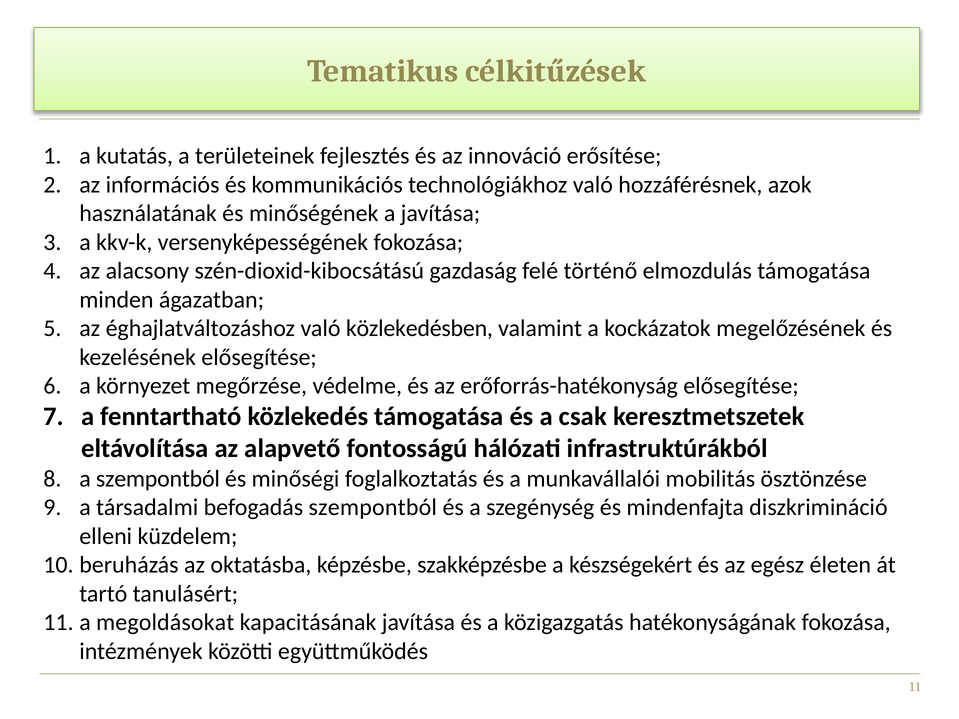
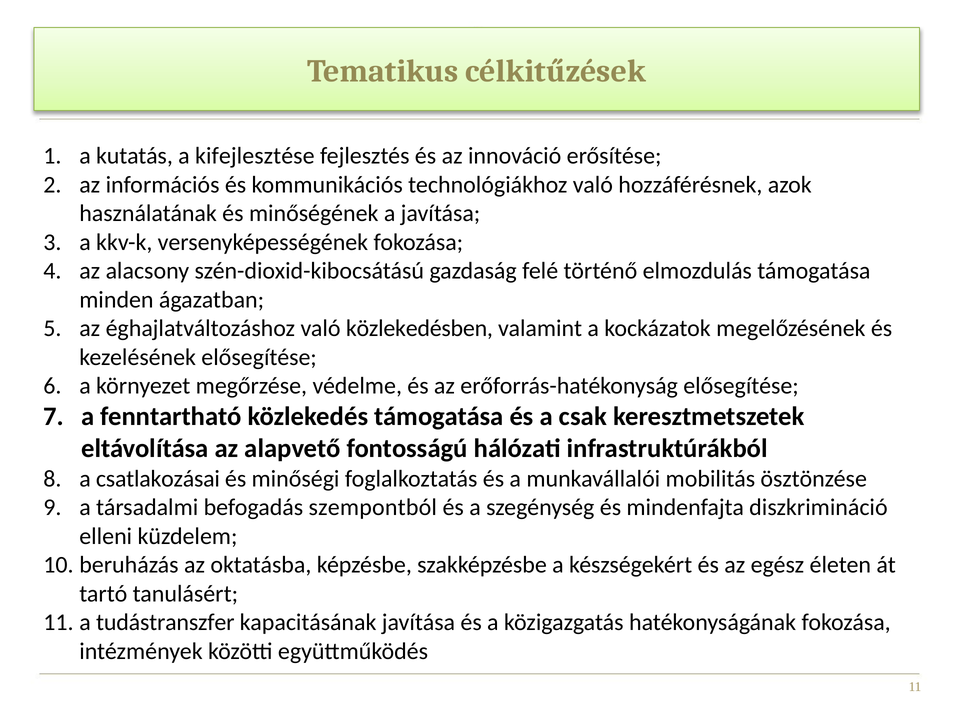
területeinek: területeinek -> kifejlesztése
a szempontból: szempontból -> csatlakozásai
megoldásokat: megoldásokat -> tudástranszfer
